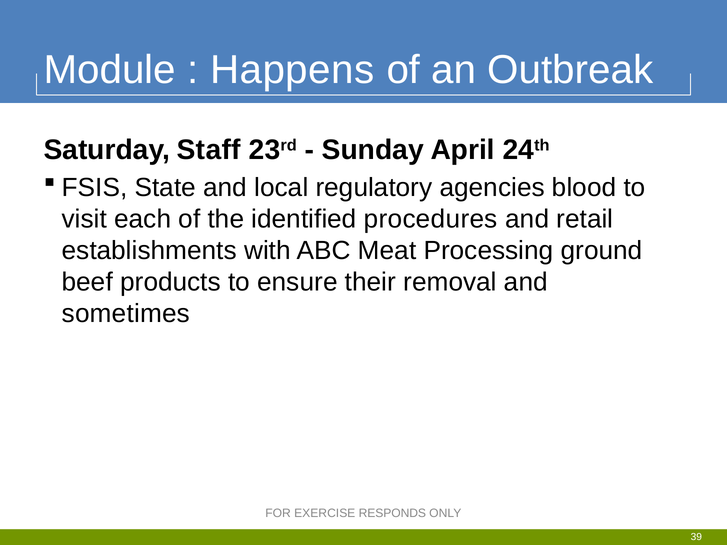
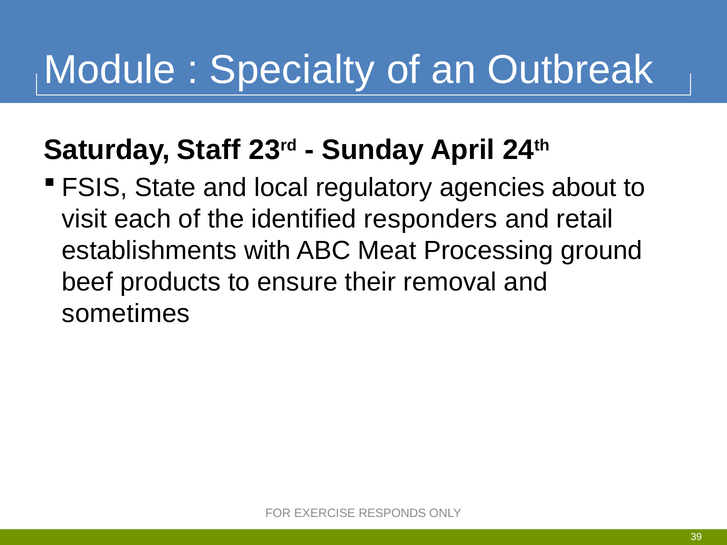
Happens: Happens -> Specialty
blood: blood -> about
procedures: procedures -> responders
